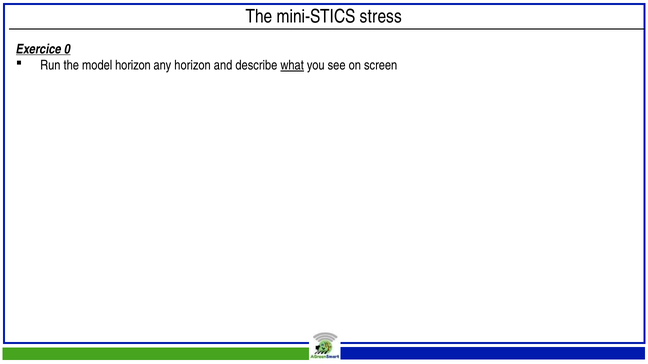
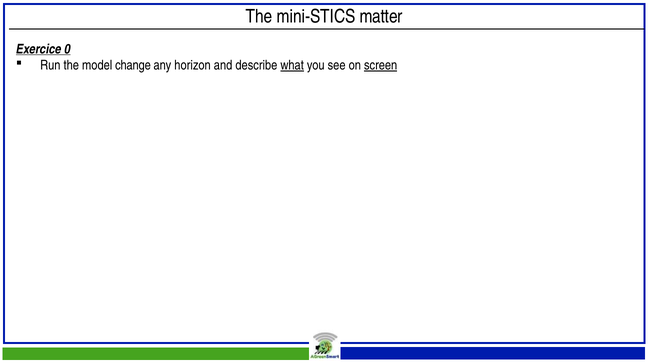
stress: stress -> matter
model horizon: horizon -> change
screen underline: none -> present
